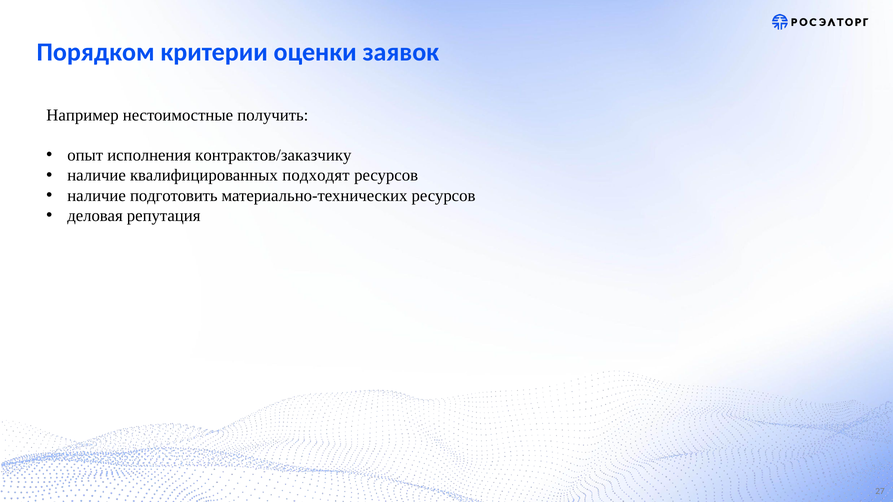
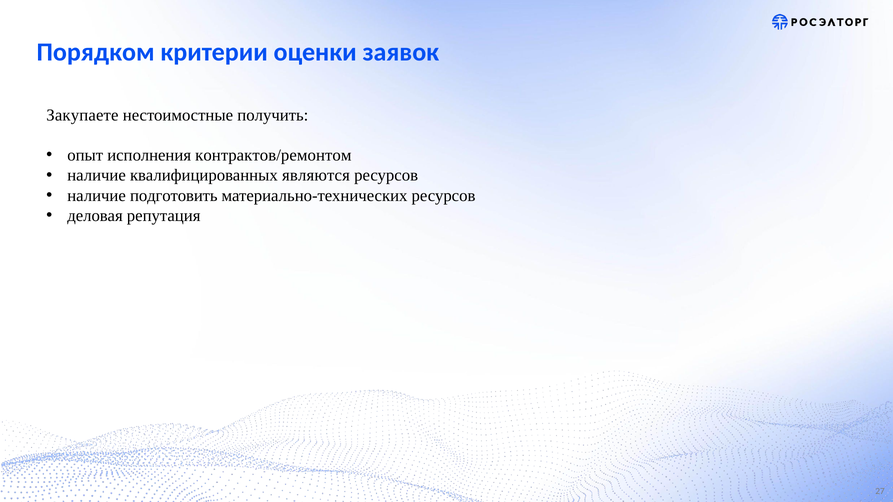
Например: Например -> Закупаете
контрактов/заказчику: контрактов/заказчику -> контрактов/ремонтом
подходят: подходят -> являются
